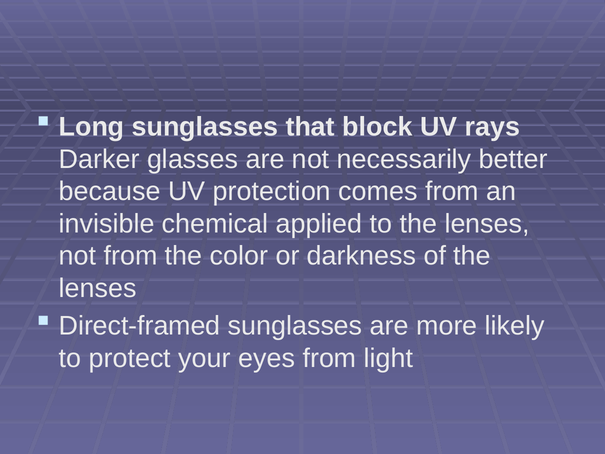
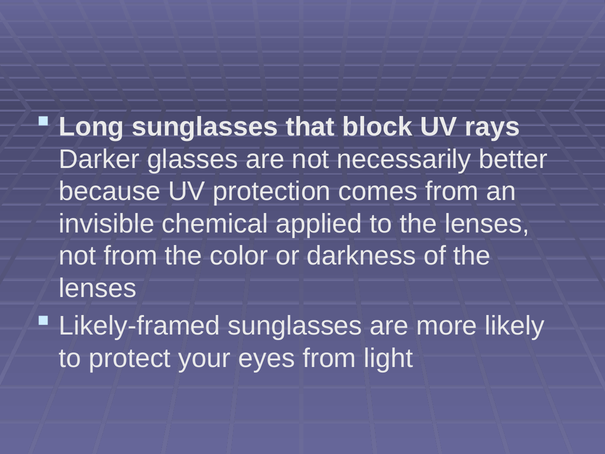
Direct-framed: Direct-framed -> Likely-framed
